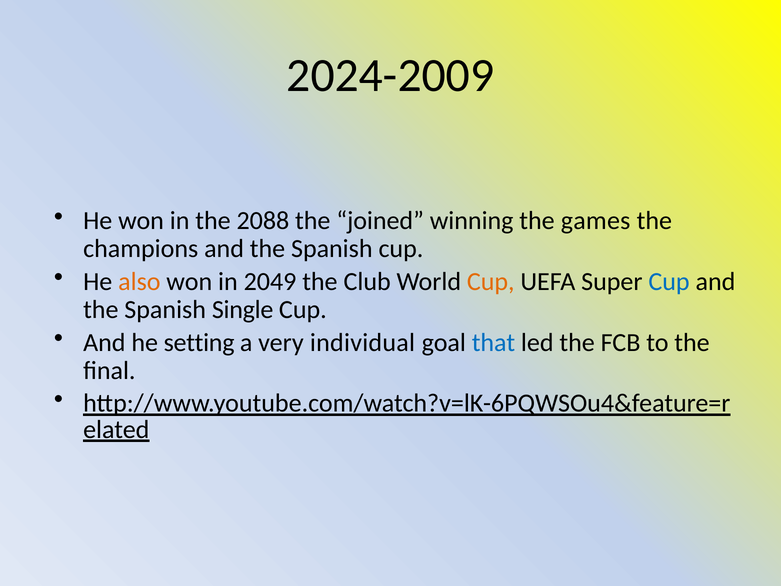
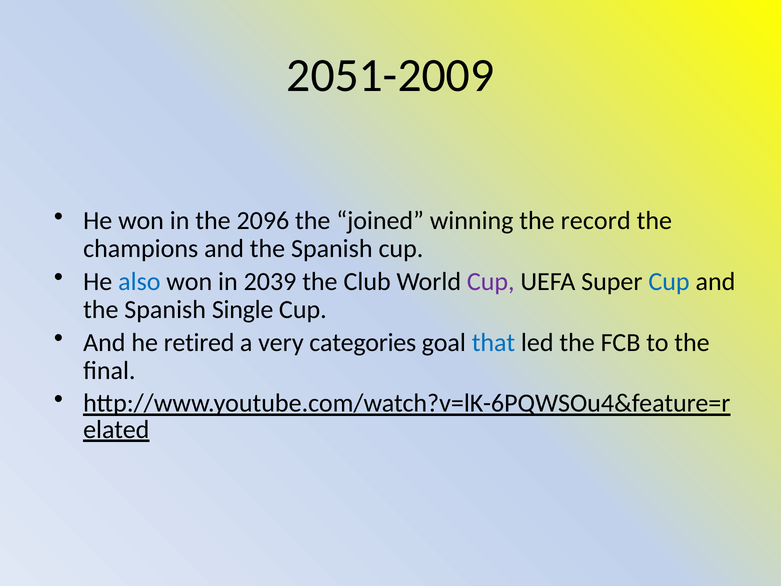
2024-2009: 2024-2009 -> 2051-2009
2088: 2088 -> 2096
games: games -> record
also colour: orange -> blue
2049: 2049 -> 2039
Cup at (491, 281) colour: orange -> purple
setting: setting -> retired
individual: individual -> categories
